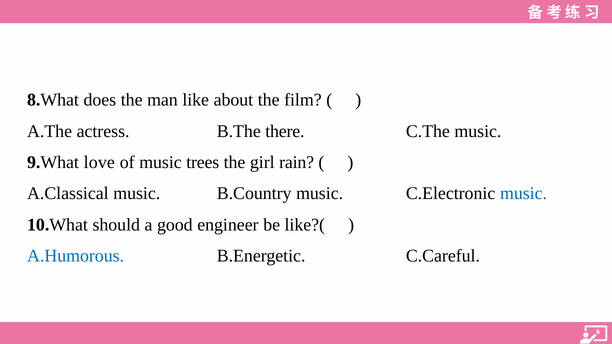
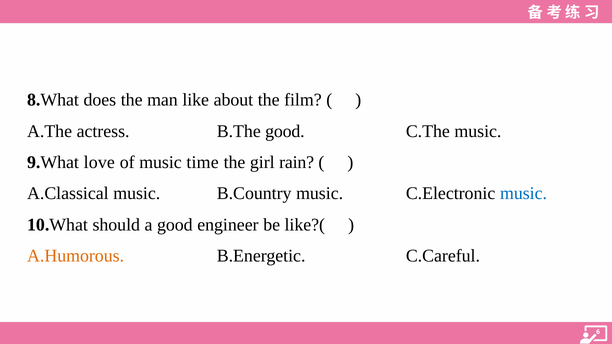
B.The there: there -> good
trees: trees -> time
A.Humorous colour: blue -> orange
